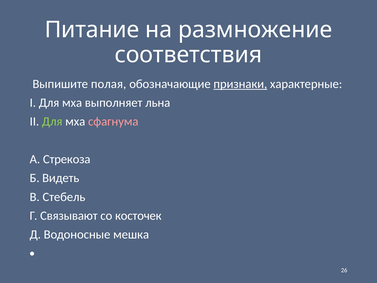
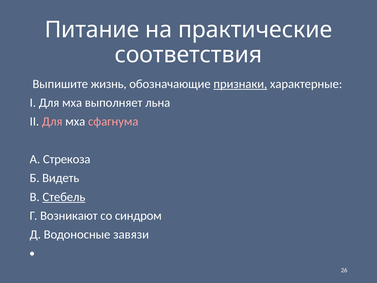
размножение: размножение -> практические
полая: полая -> жизнь
Для at (52, 121) colour: light green -> pink
Стебель underline: none -> present
Связывают: Связывают -> Возникают
косточек: косточек -> синдром
мешка: мешка -> завязи
